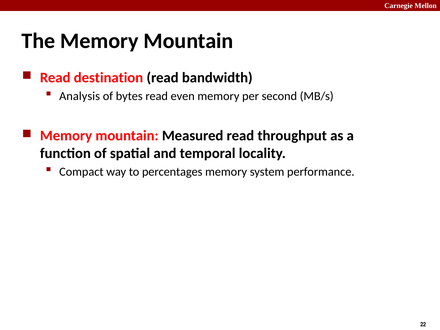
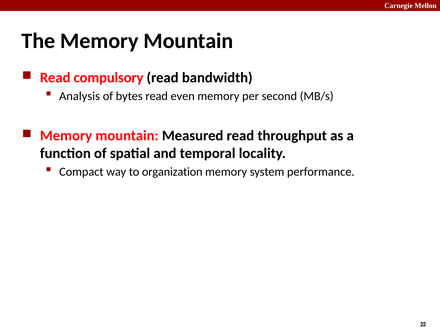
destination: destination -> compulsory
percentages: percentages -> organization
